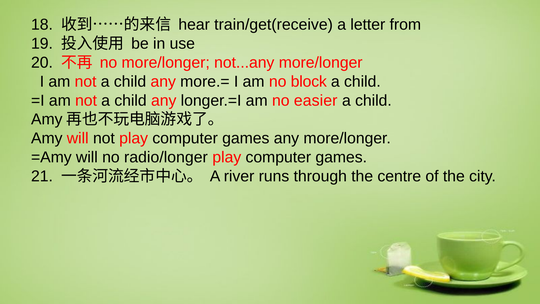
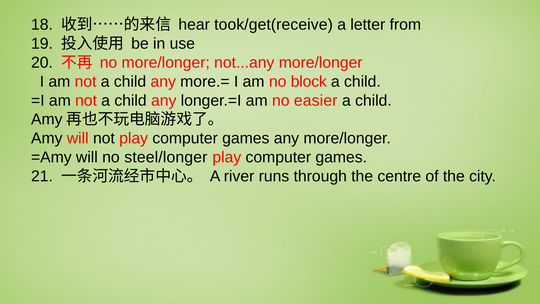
train/get(receive: train/get(receive -> took/get(receive
radio/longer: radio/longer -> steel/longer
